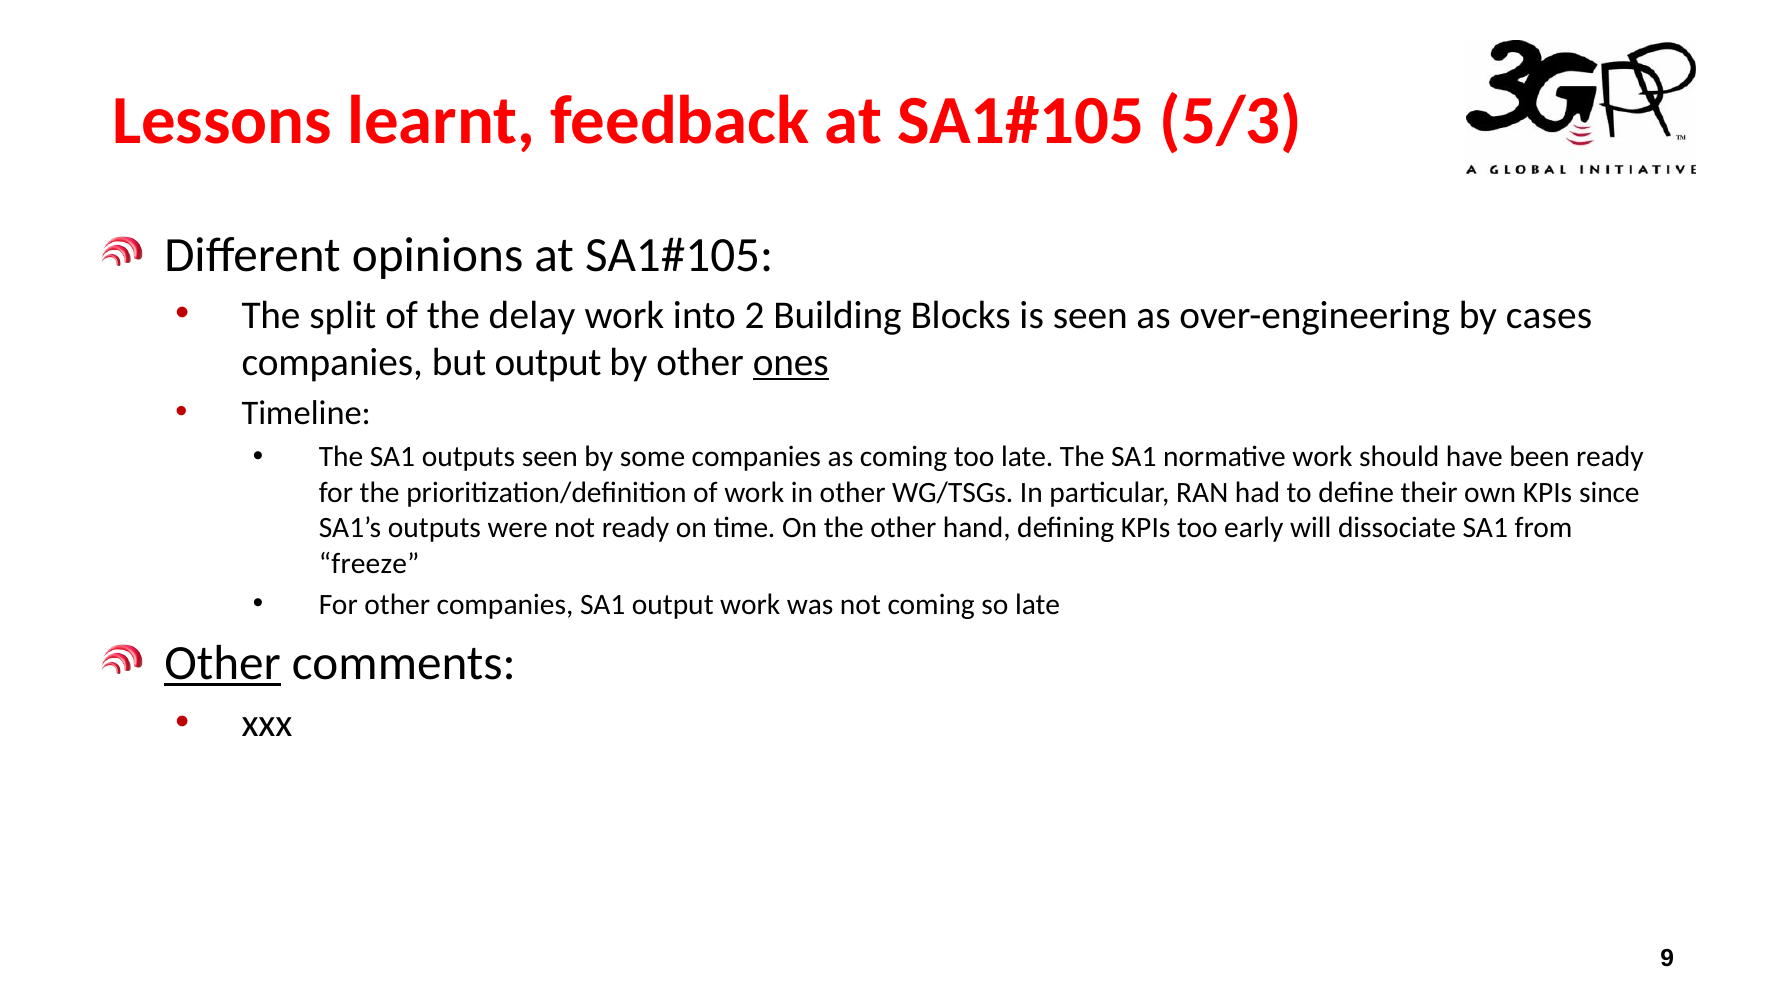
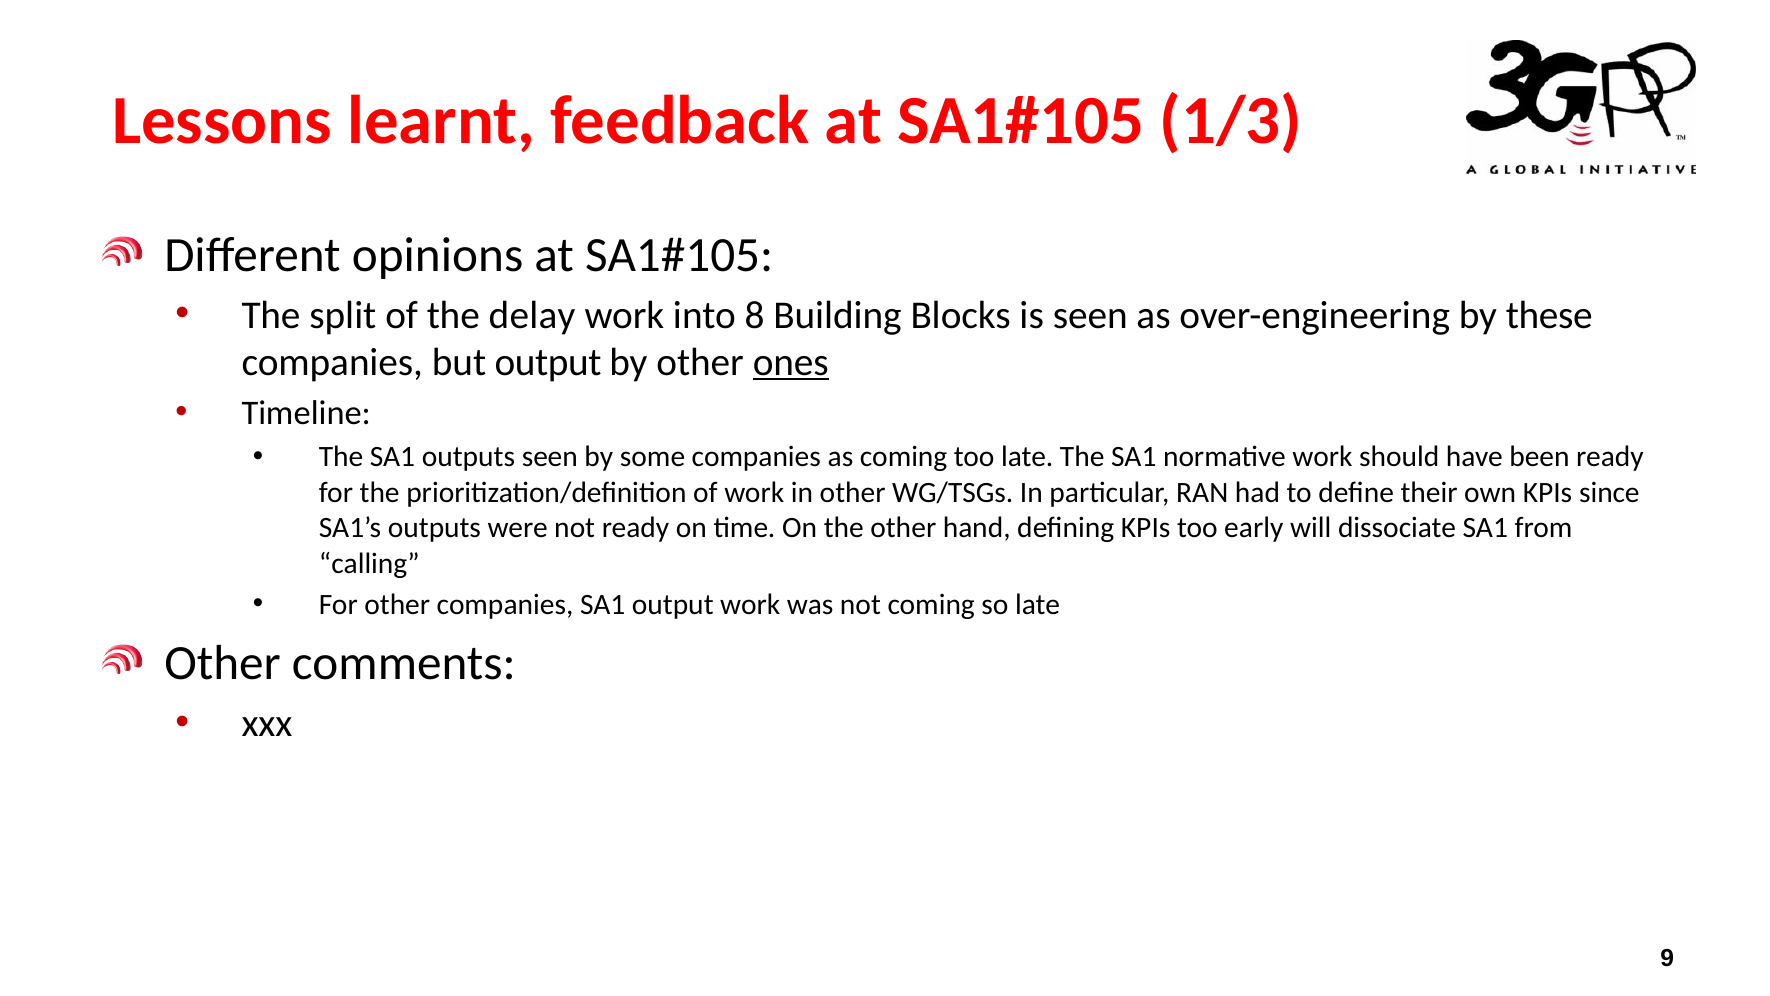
5/3: 5/3 -> 1/3
2: 2 -> 8
cases: cases -> these
freeze: freeze -> calling
Other at (223, 663) underline: present -> none
